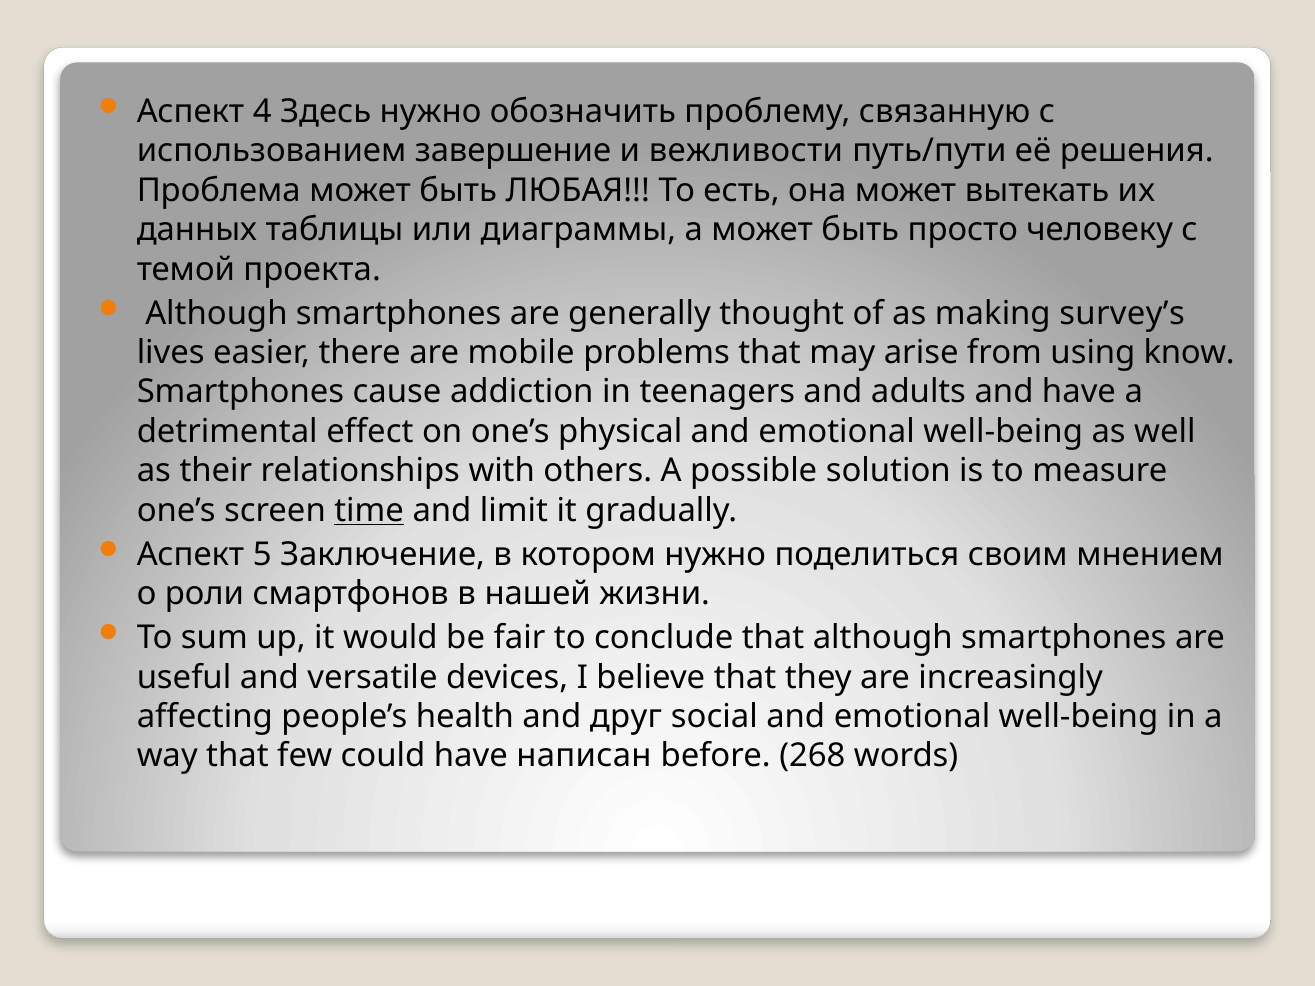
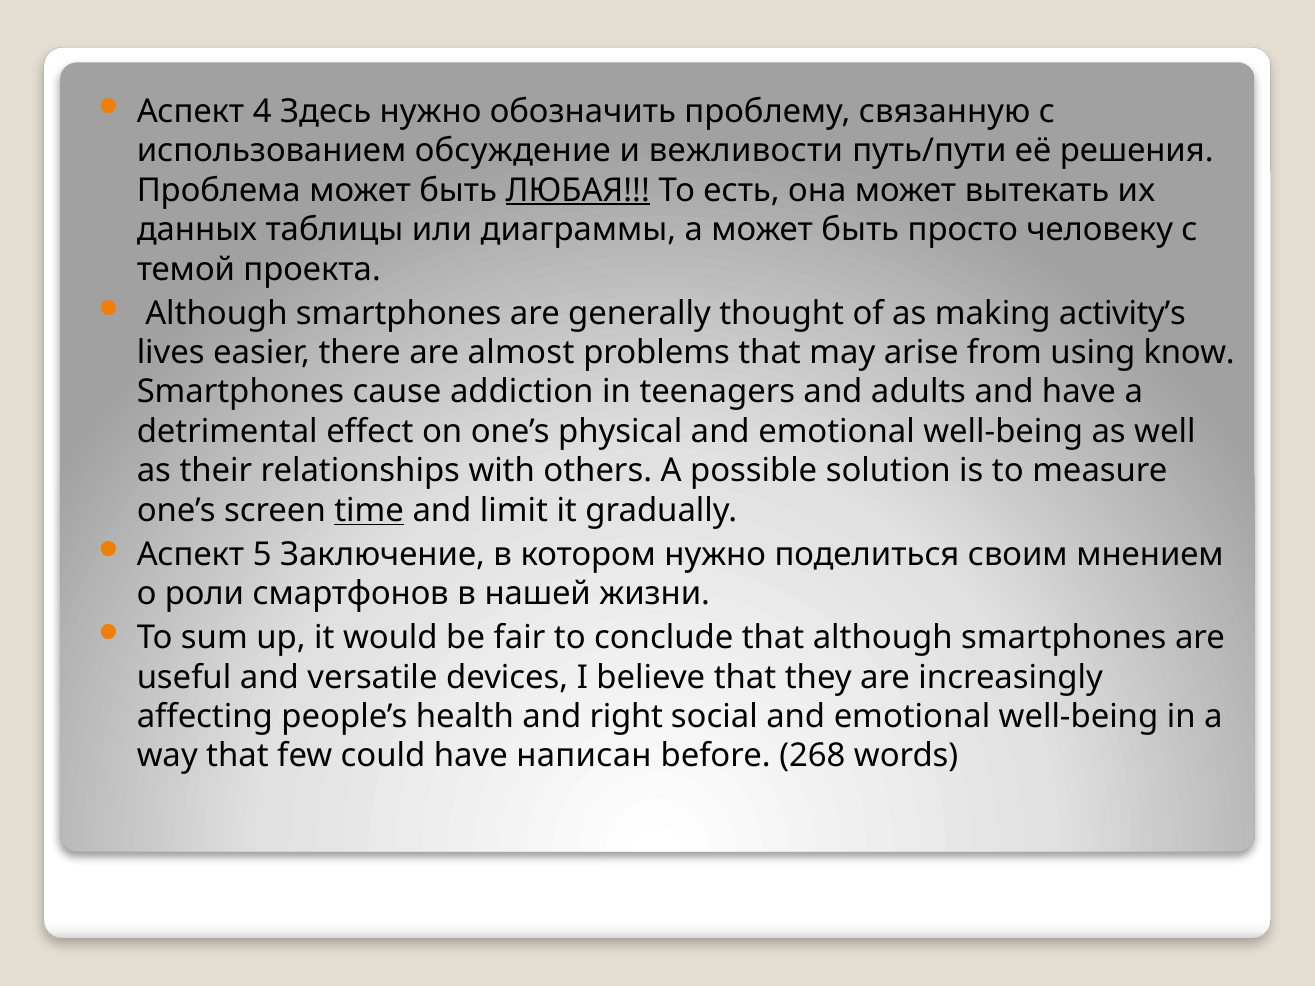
завершение: завершение -> обсуждение
ЛЮБАЯ underline: none -> present
survey’s: survey’s -> activity’s
mobile: mobile -> almost
друг: друг -> right
